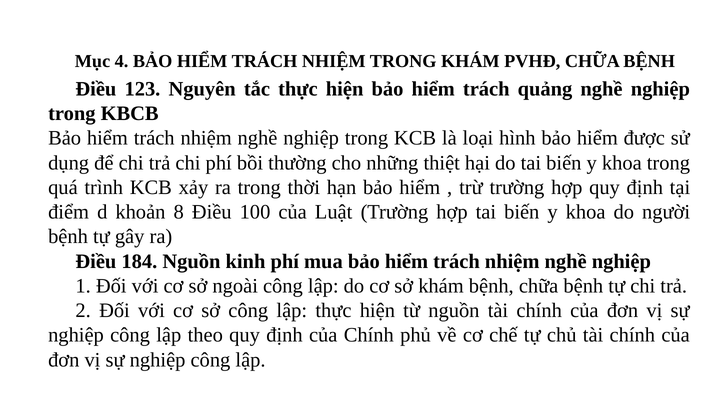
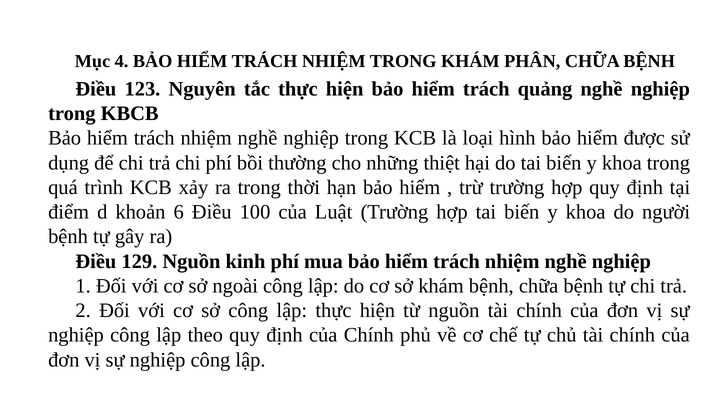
PVHĐ: PVHĐ -> PHÂN
8: 8 -> 6
184: 184 -> 129
